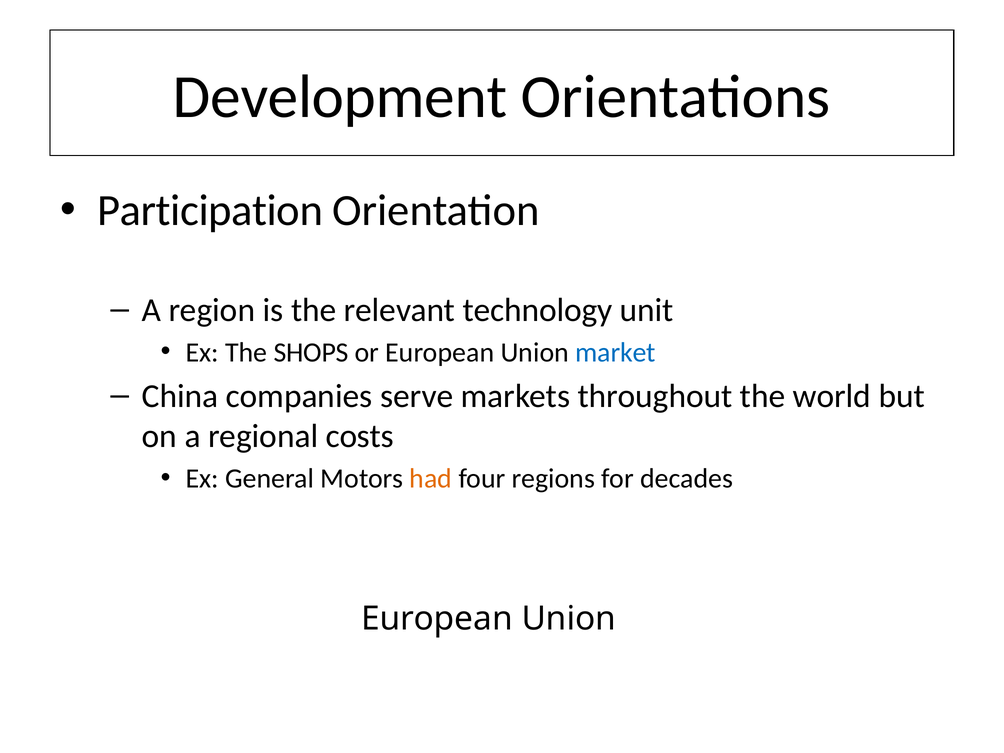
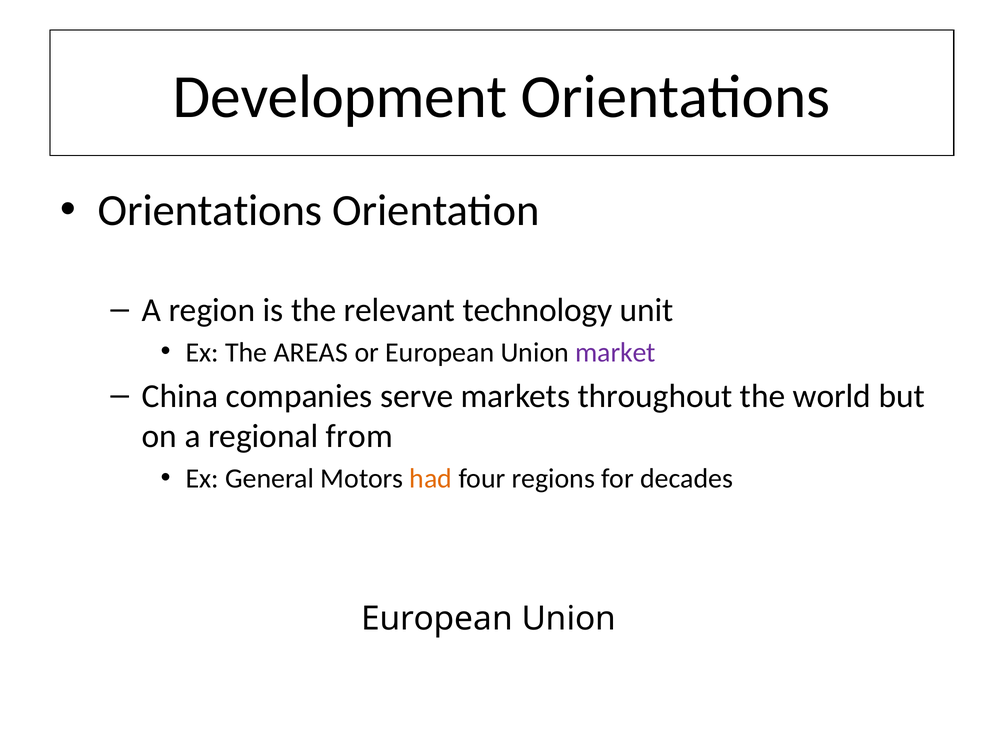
Participation at (210, 211): Participation -> Orientations
SHOPS: SHOPS -> AREAS
market colour: blue -> purple
costs: costs -> from
